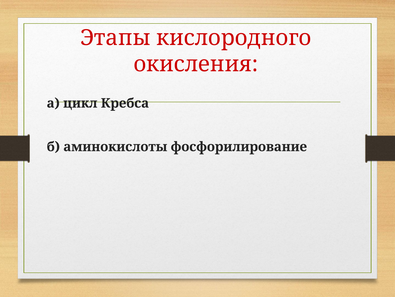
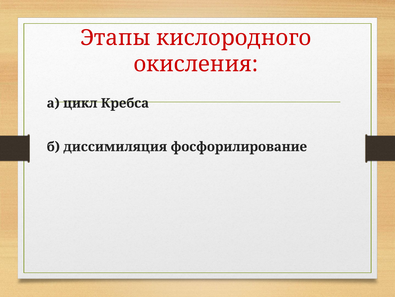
аминокислоты: аминокислоты -> диссимиляция
